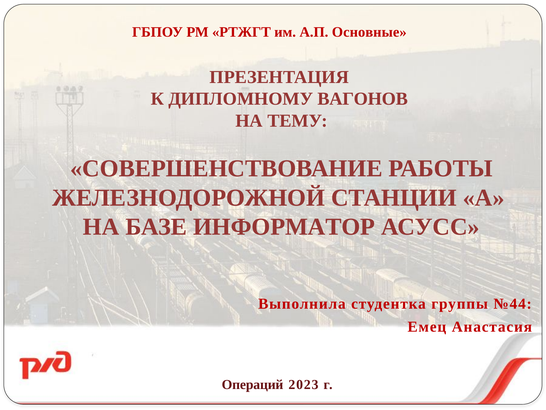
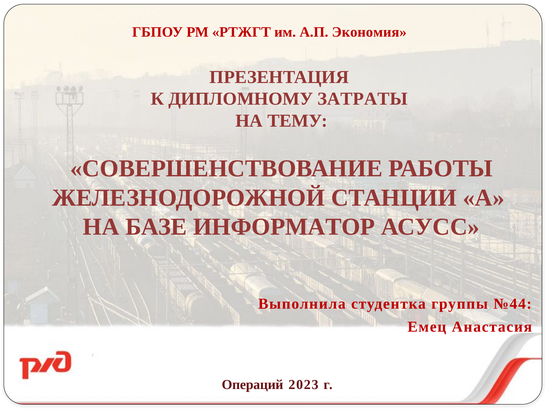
Основные: Основные -> Экономия
ВАГОНОВ: ВАГОНОВ -> ЗАТРАТЫ
